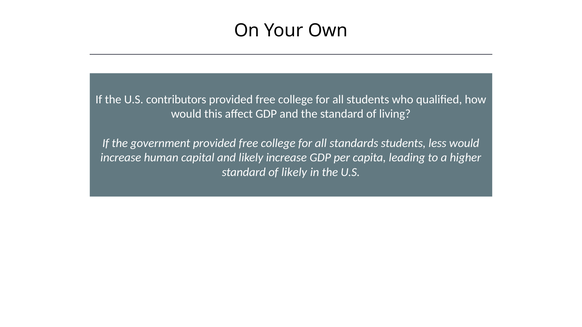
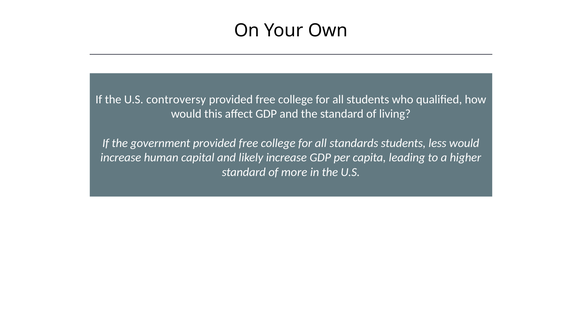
contributors: contributors -> controversy
of likely: likely -> more
